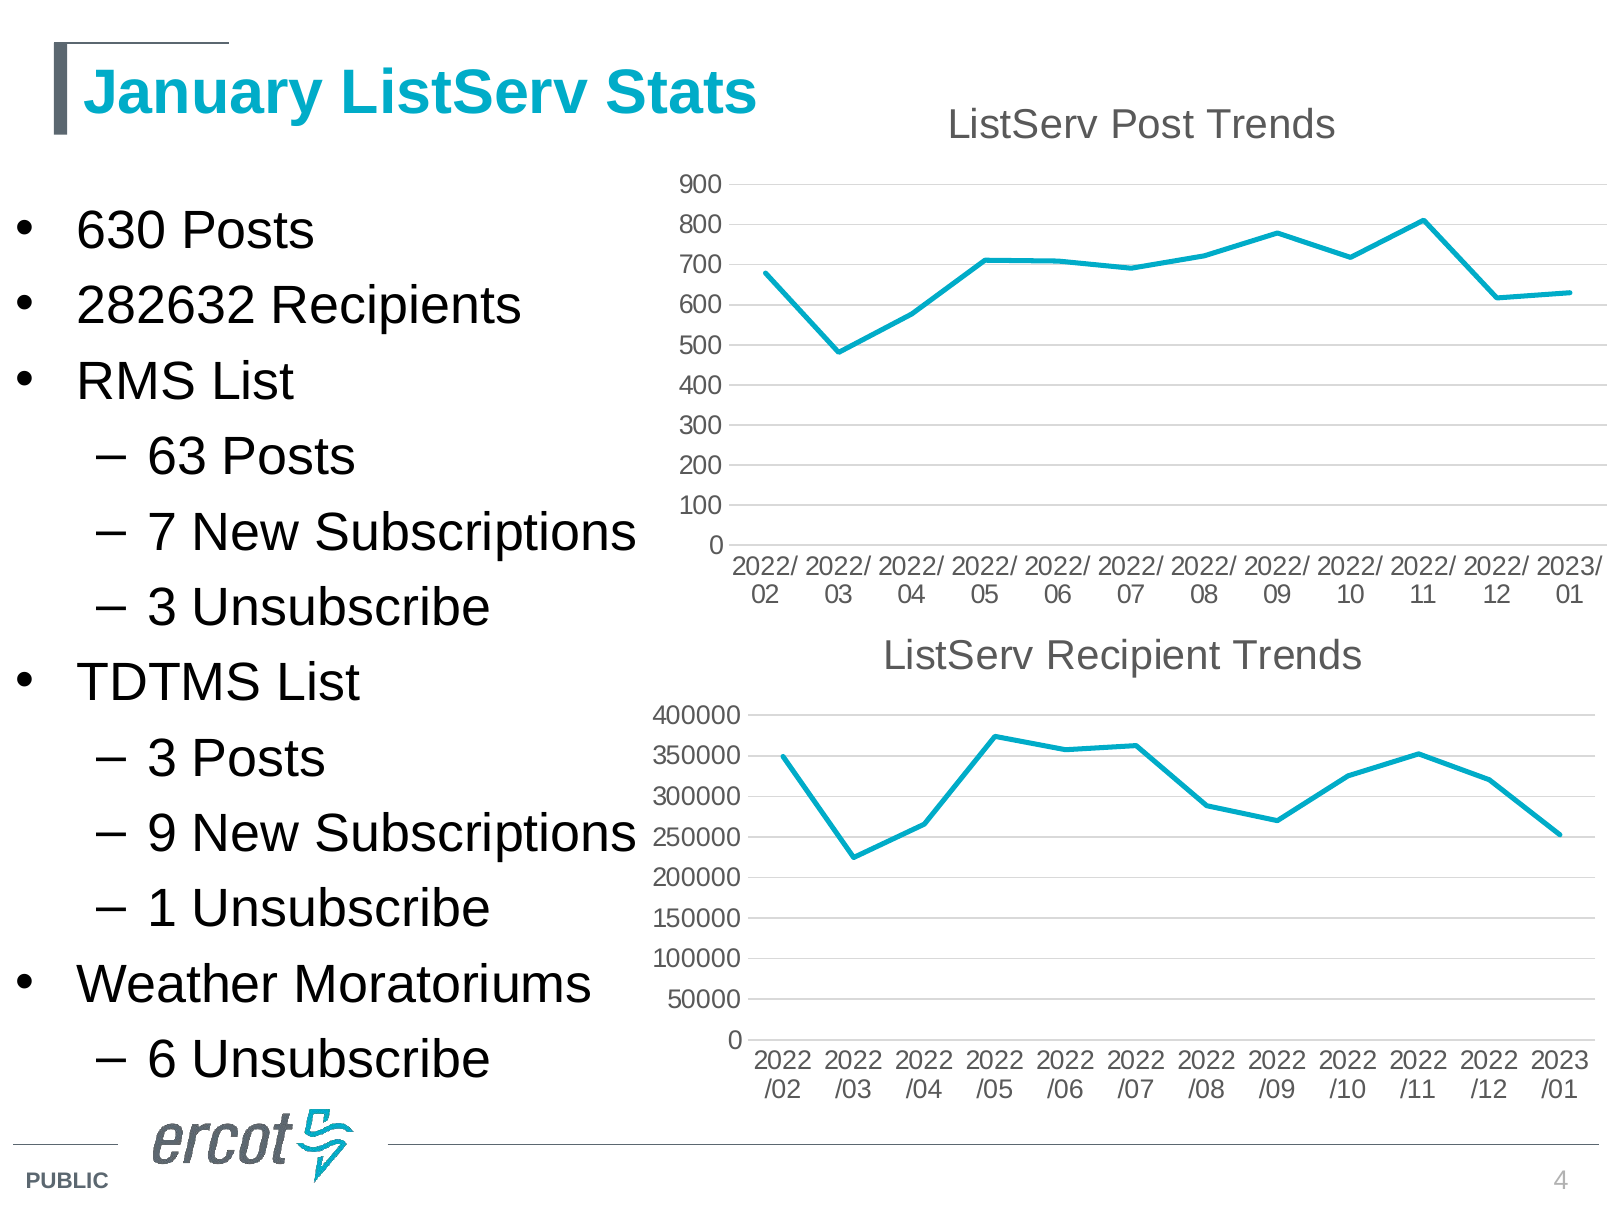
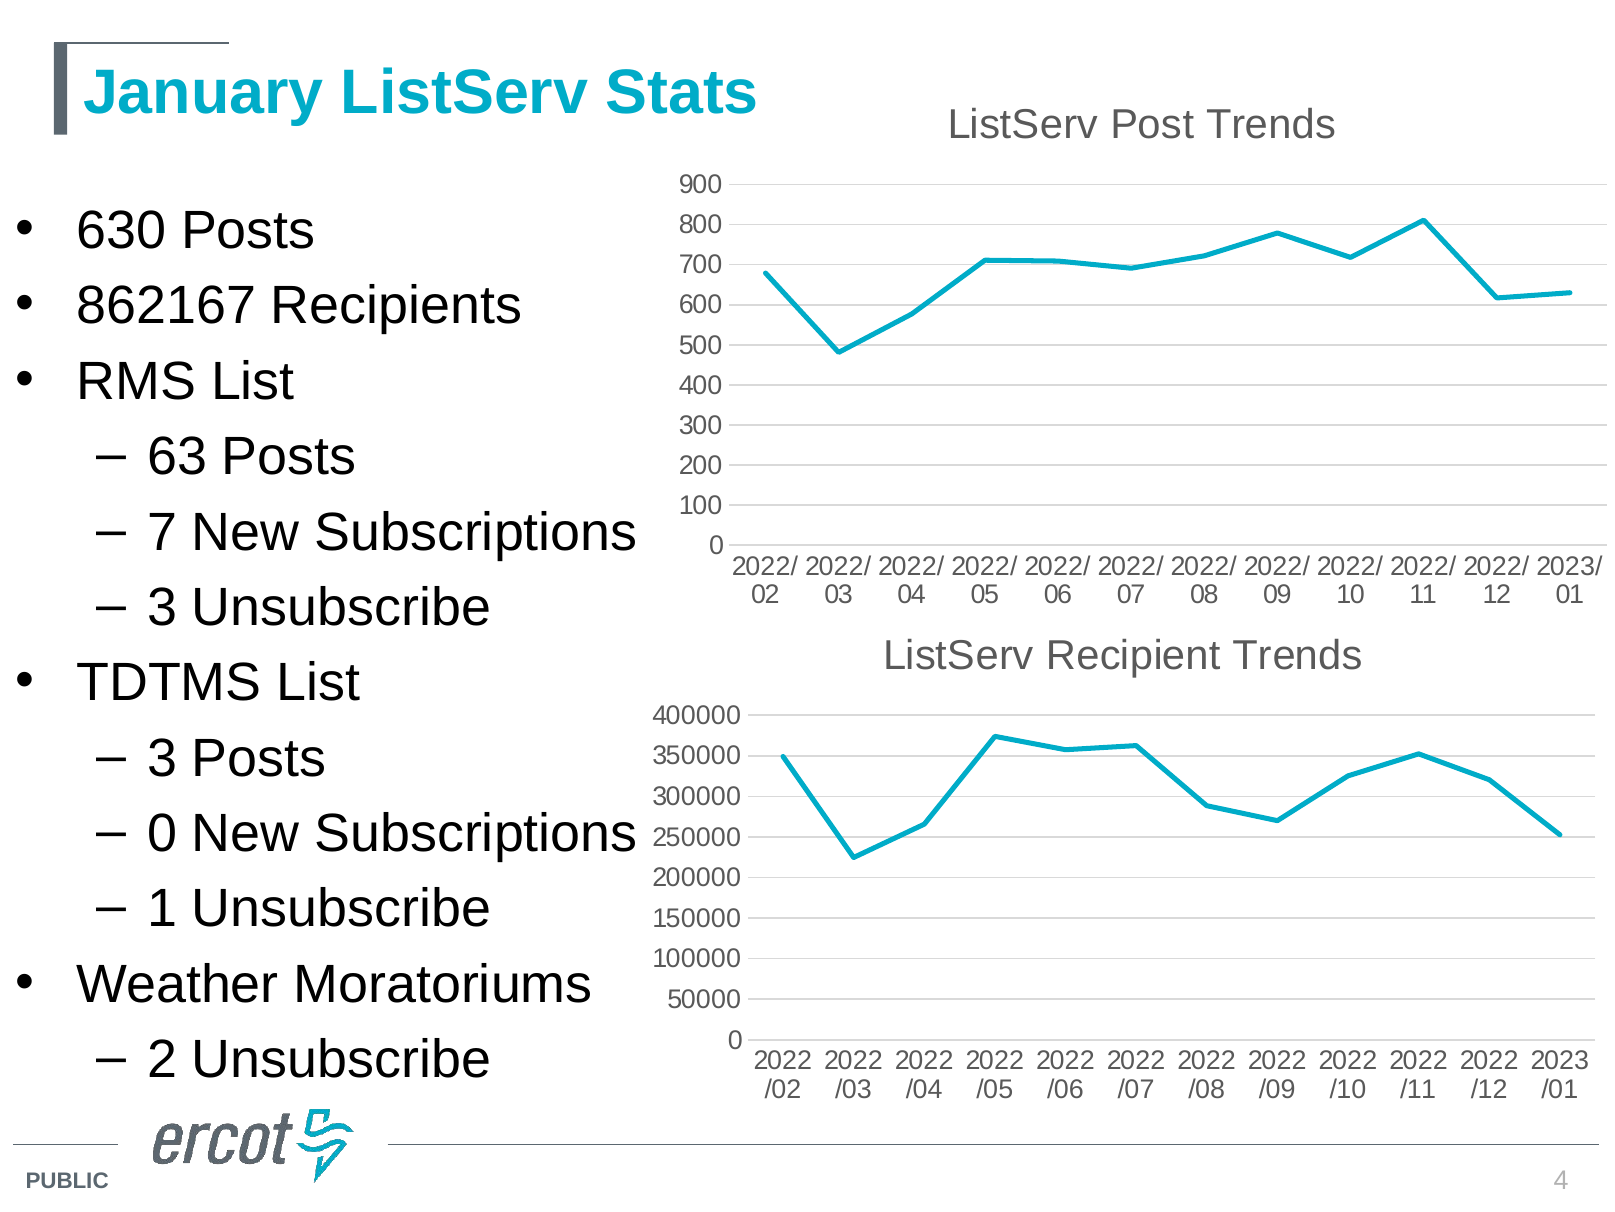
282632: 282632 -> 862167
9 at (162, 833): 9 -> 0
6: 6 -> 2
